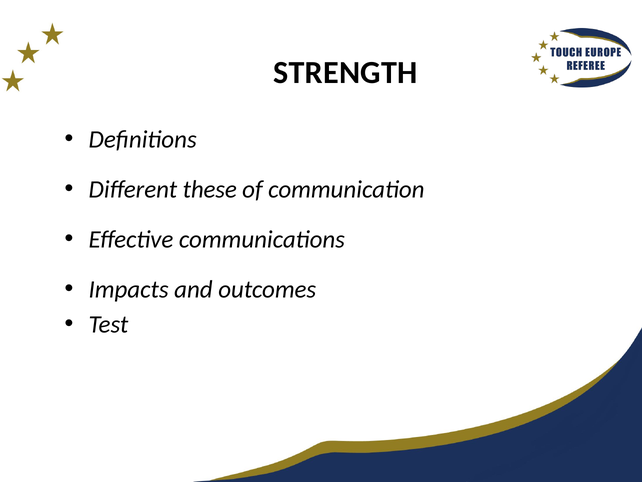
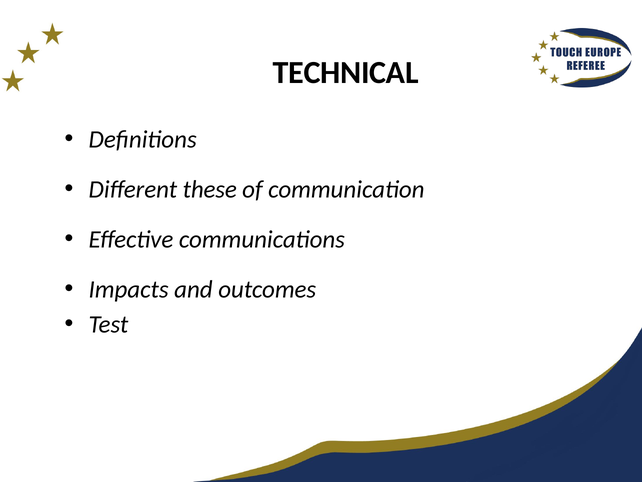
STRENGTH: STRENGTH -> TECHNICAL
